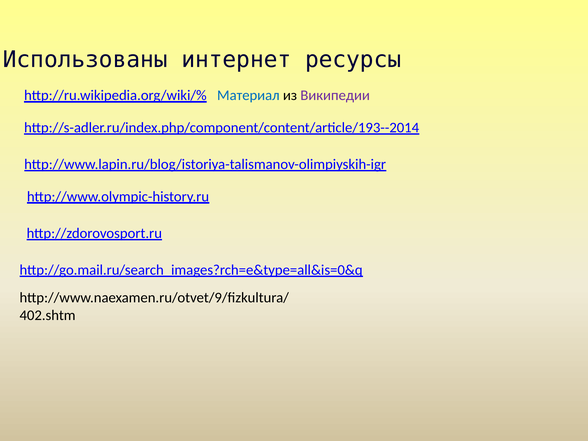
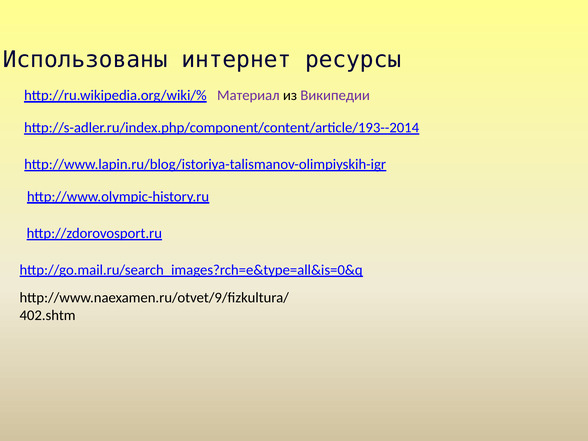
Материал colour: blue -> purple
